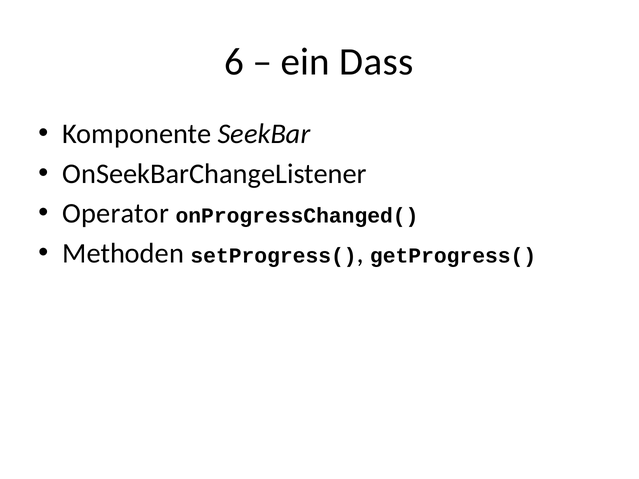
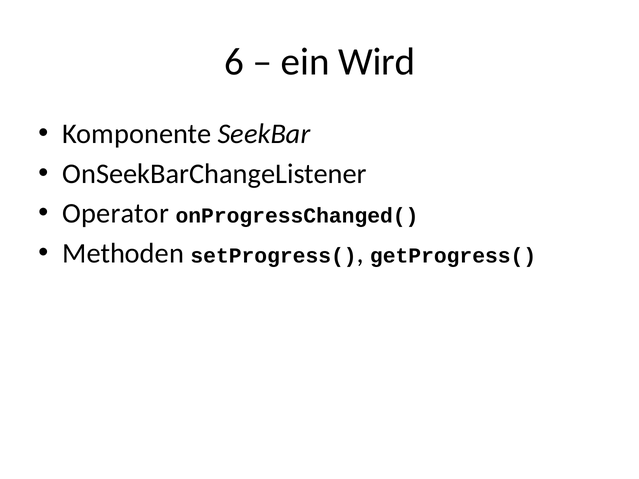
Dass: Dass -> Wird
